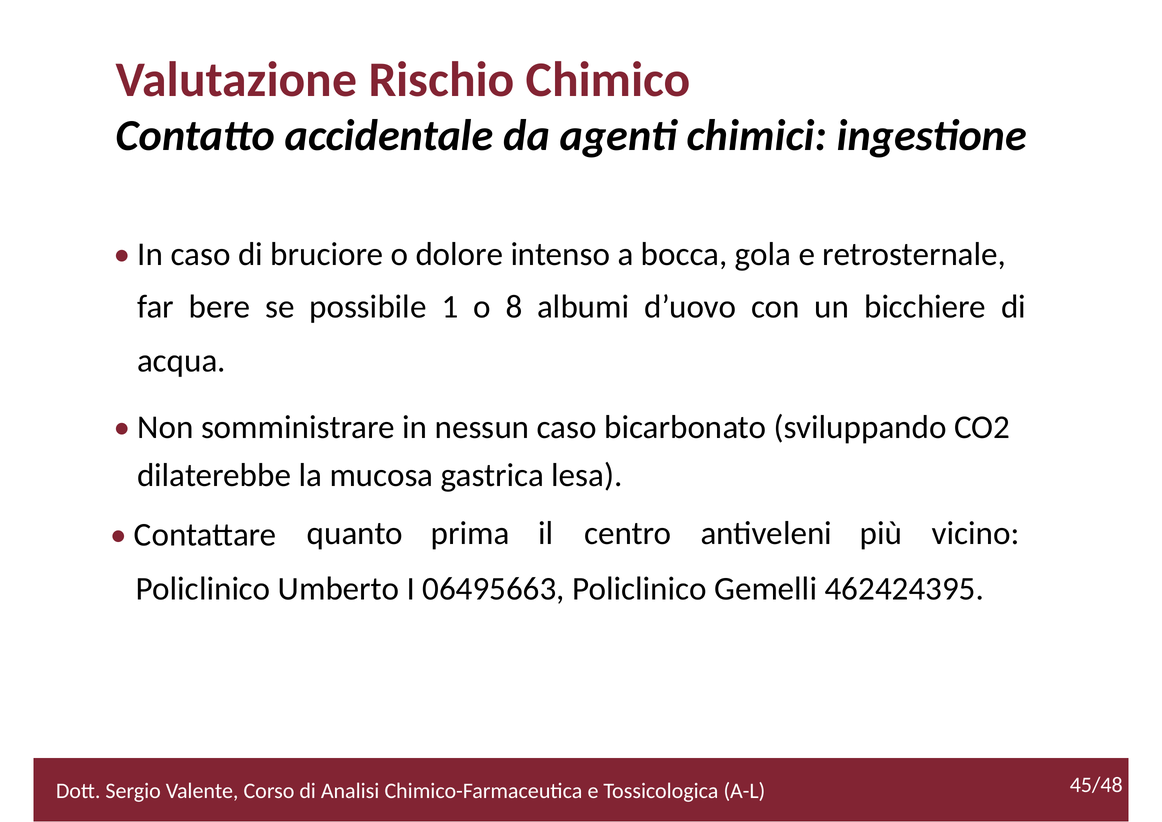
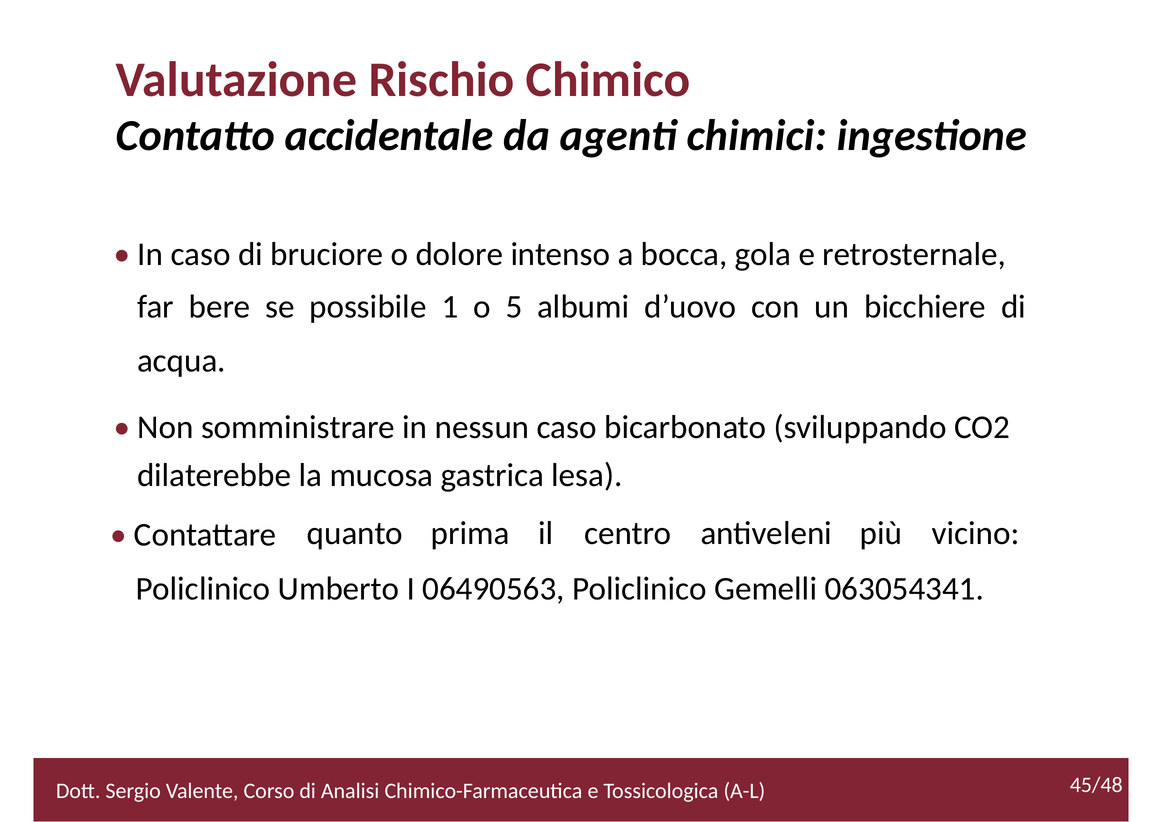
8: 8 -> 5
06495663: 06495663 -> 06490563
462424395: 462424395 -> 063054341
